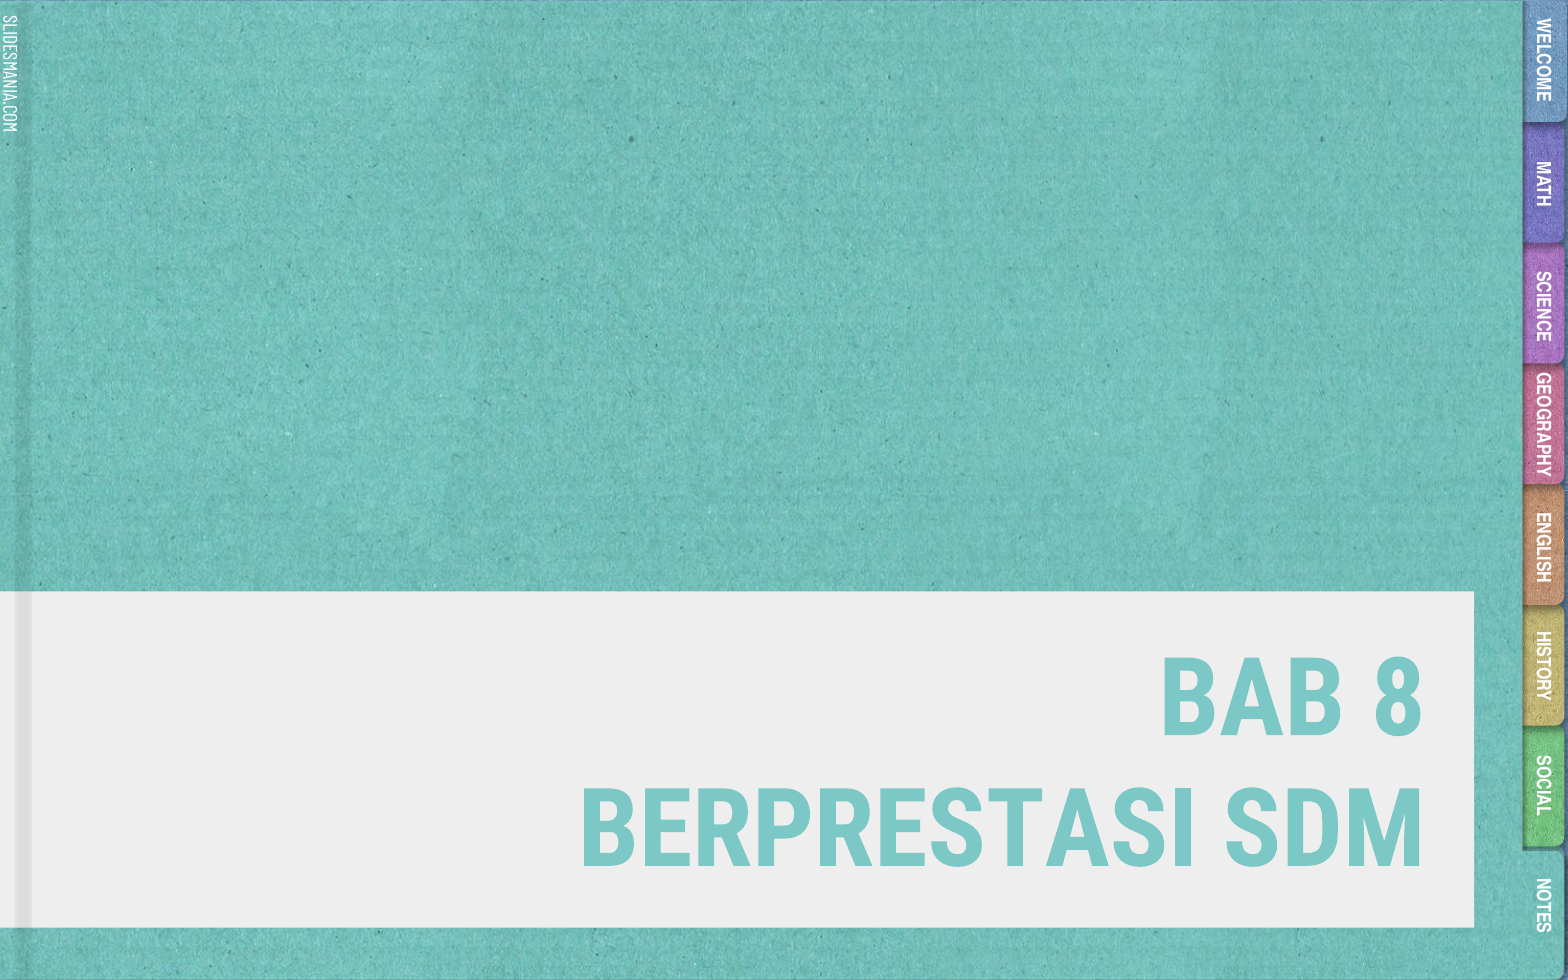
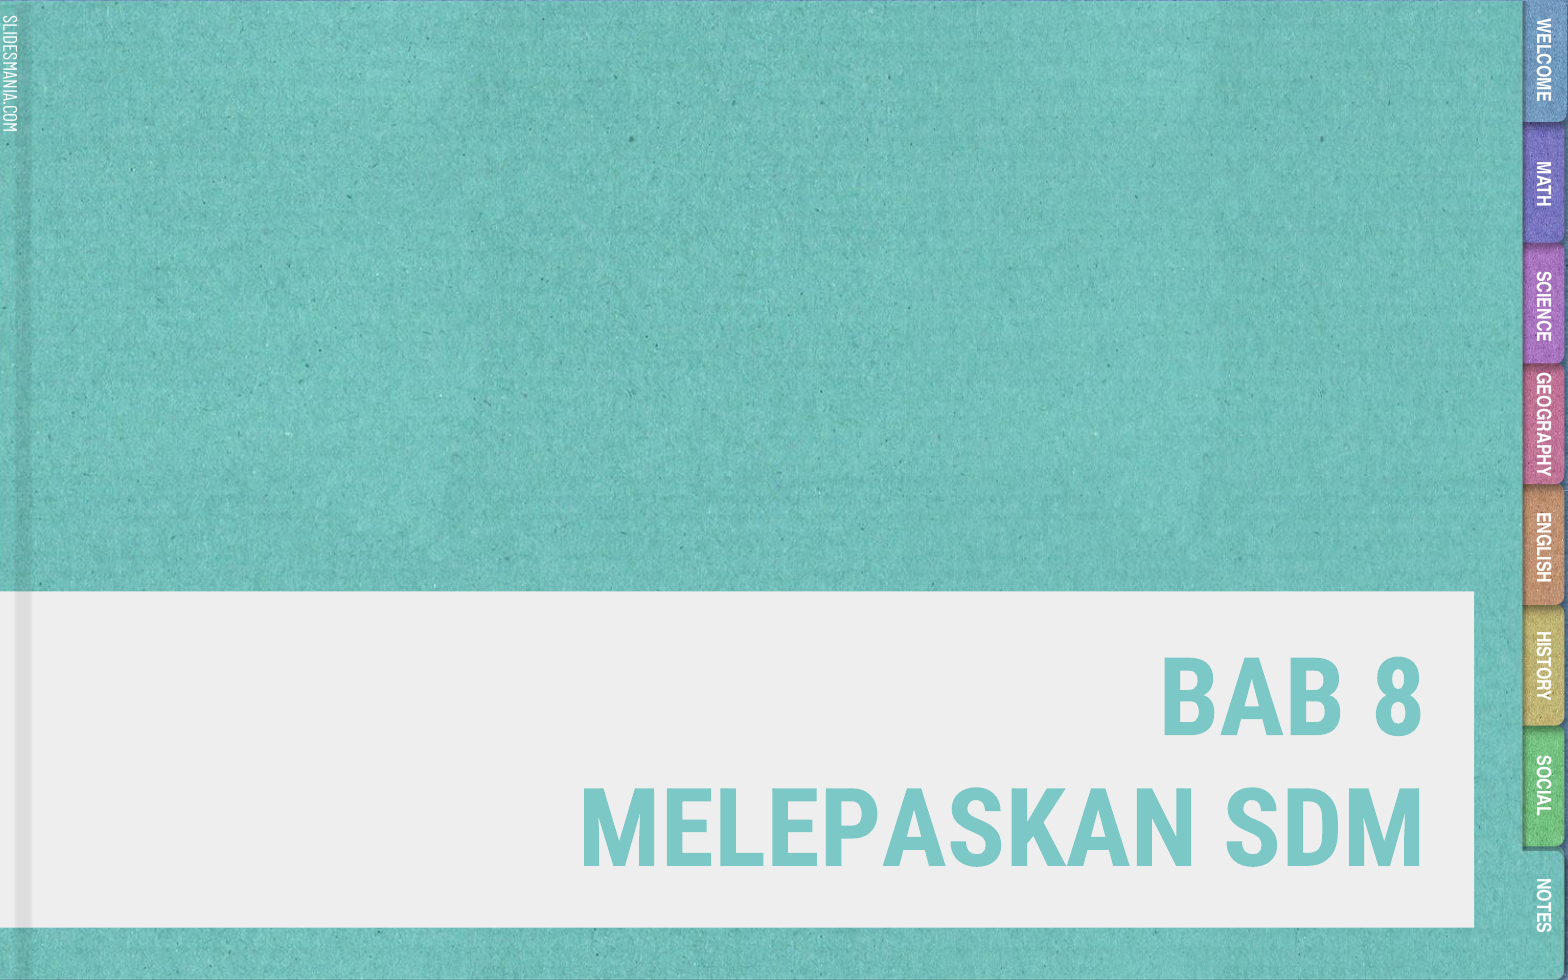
BERPRESTASI: BERPRESTASI -> MELEPASKAN
